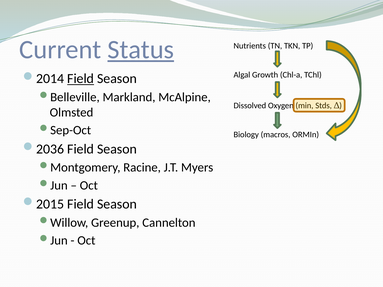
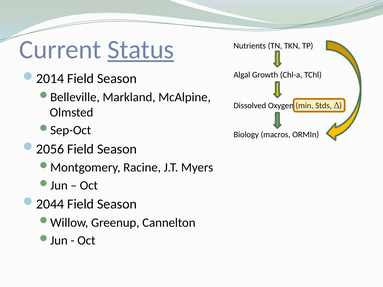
Field at (81, 79) underline: present -> none
2036: 2036 -> 2056
2015: 2015 -> 2044
